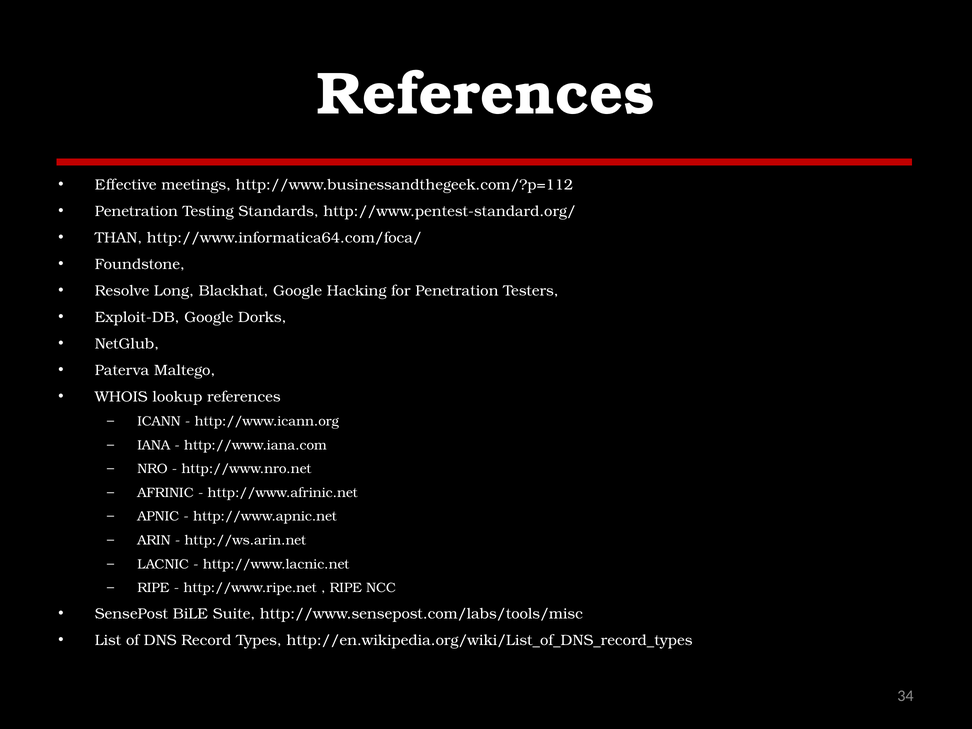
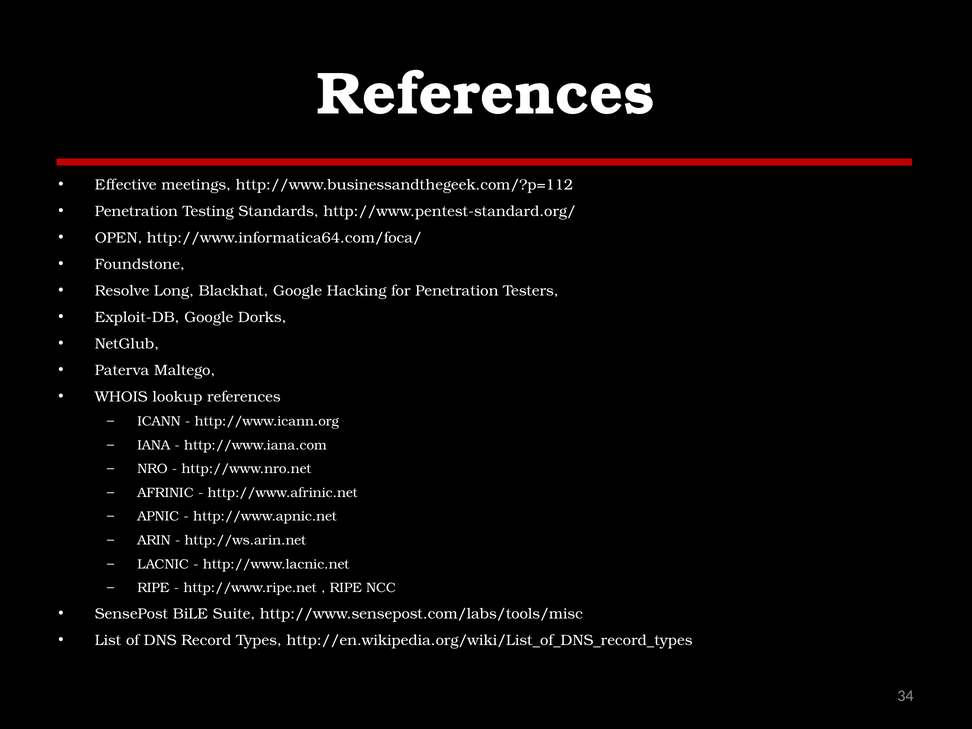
THAN: THAN -> OPEN
